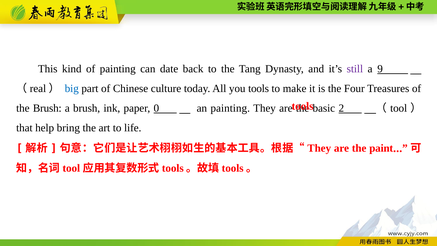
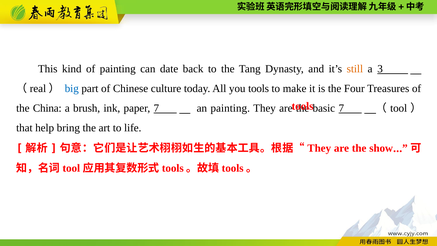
still colour: purple -> orange
9: 9 -> 3
the Brush: Brush -> China
paper 0: 0 -> 7
basic 2: 2 -> 7
paint: paint -> show
